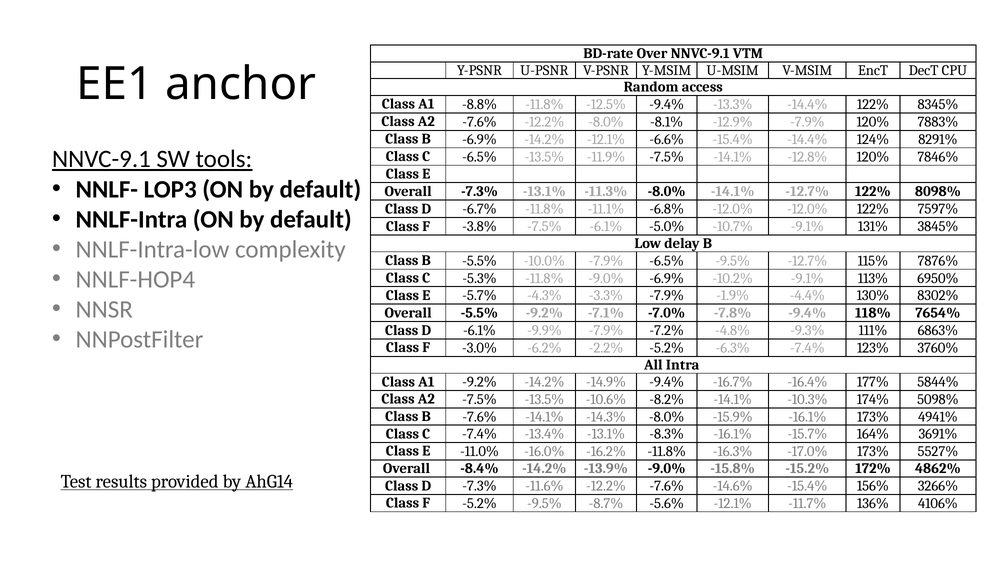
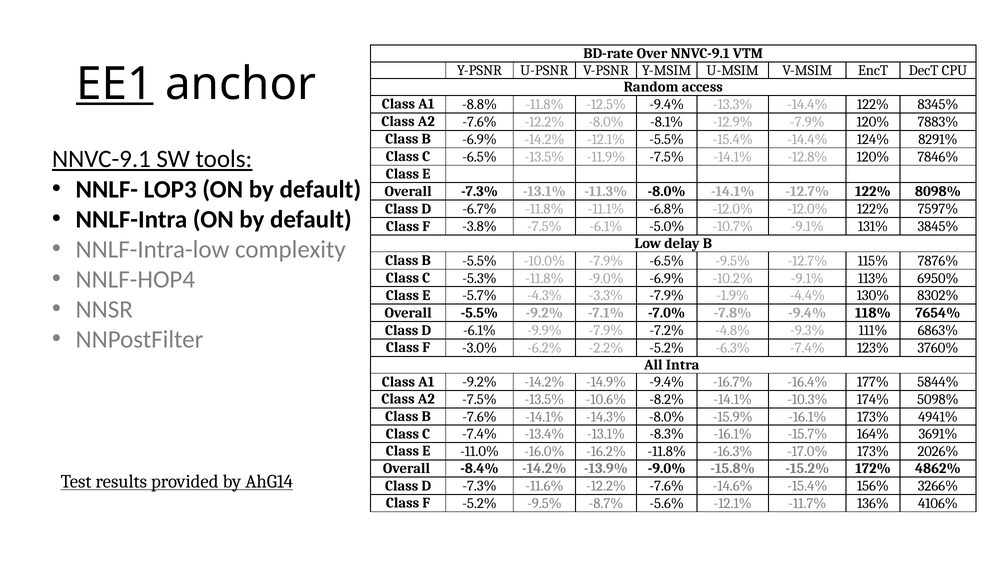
EE1 underline: none -> present
-12.1% -6.6%: -6.6% -> -5.5%
5527%: 5527% -> 2026%
